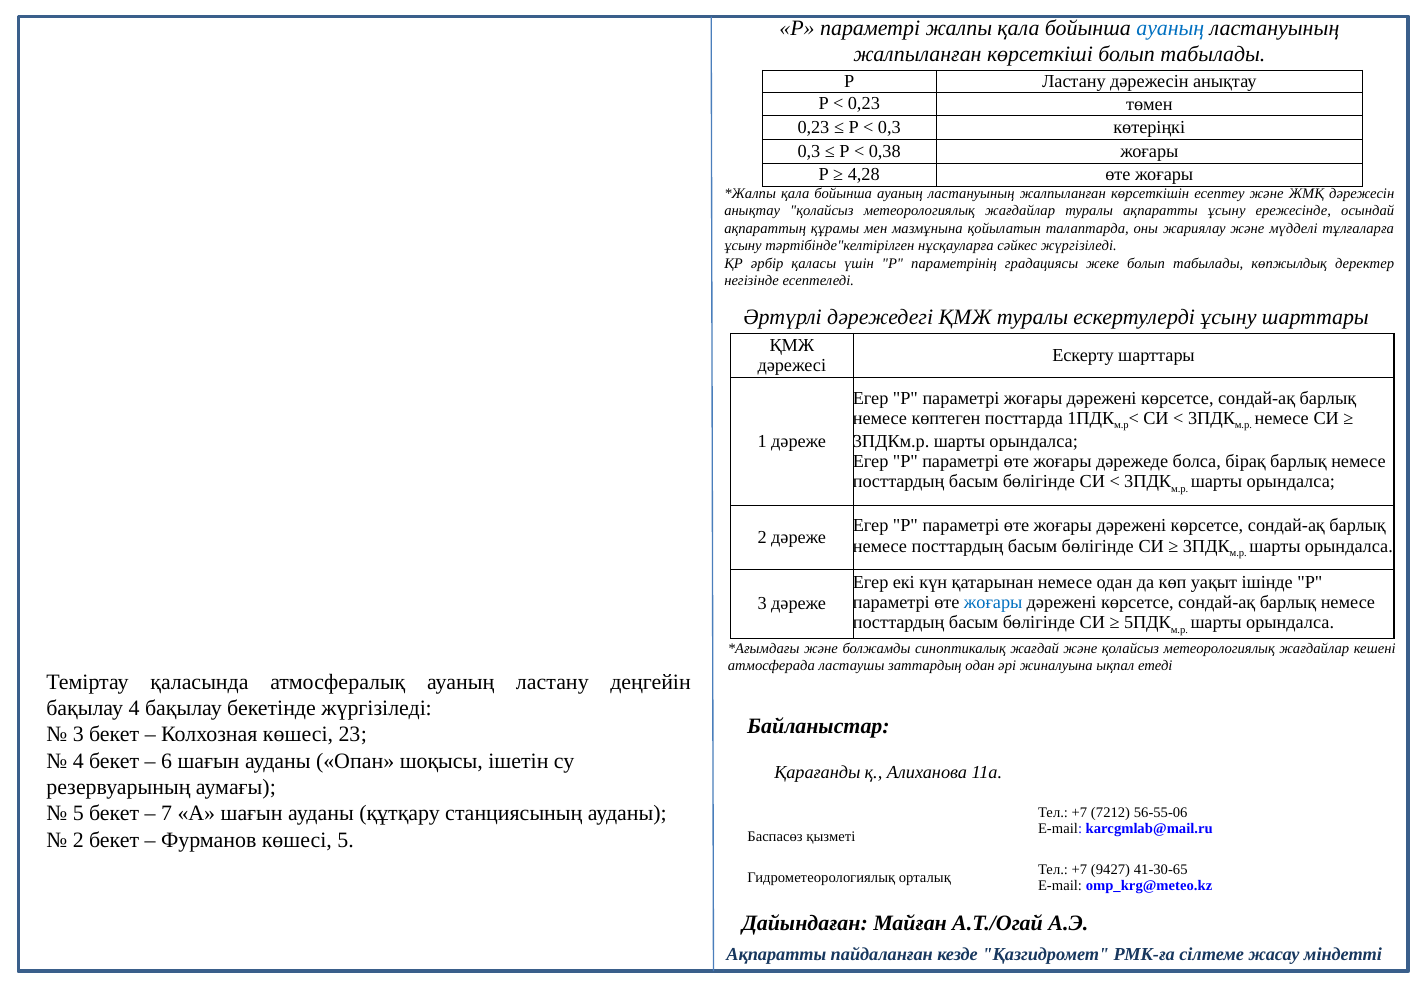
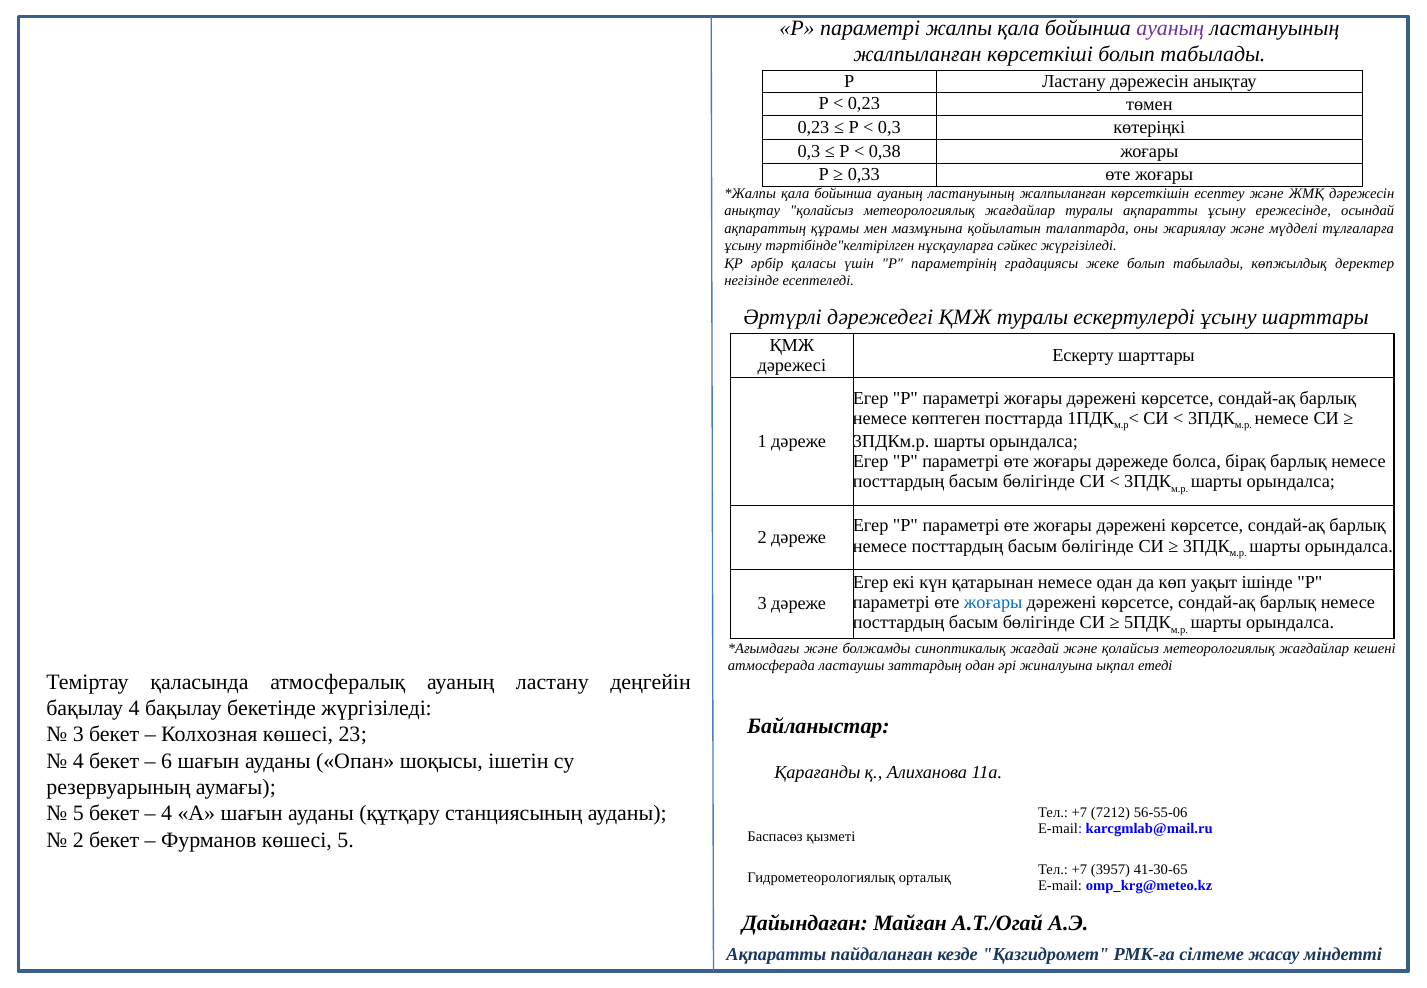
ауаның at (1170, 28) colour: blue -> purple
4,28: 4,28 -> 0,33
7 at (167, 814): 7 -> 4
9427: 9427 -> 3957
